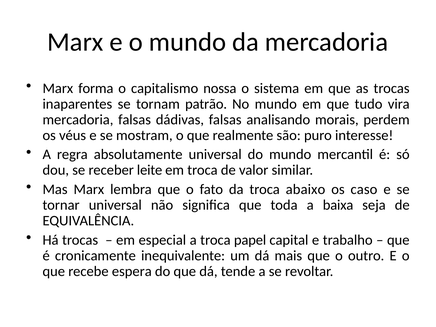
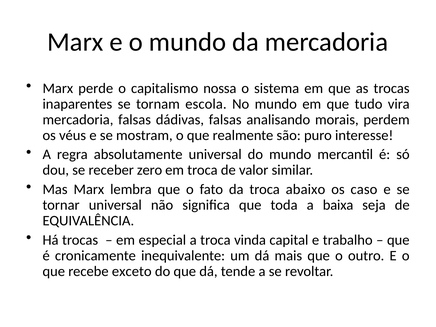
forma: forma -> perde
patrão: patrão -> escola
leite: leite -> zero
papel: papel -> vinda
espera: espera -> exceto
